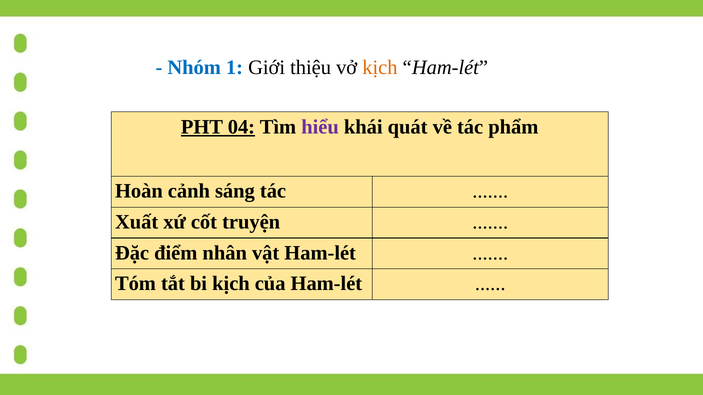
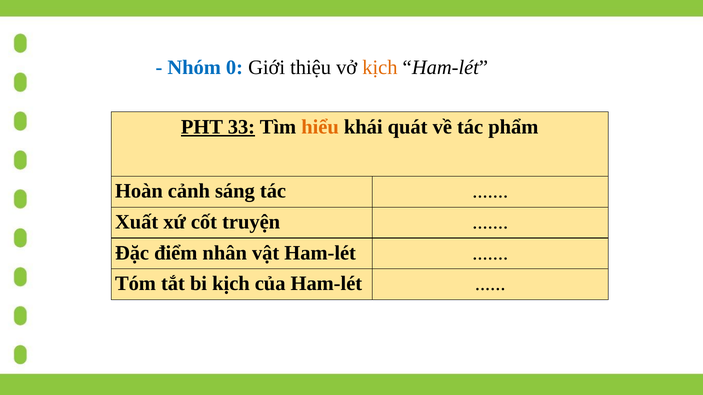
1: 1 -> 0
04: 04 -> 33
hiểu colour: purple -> orange
